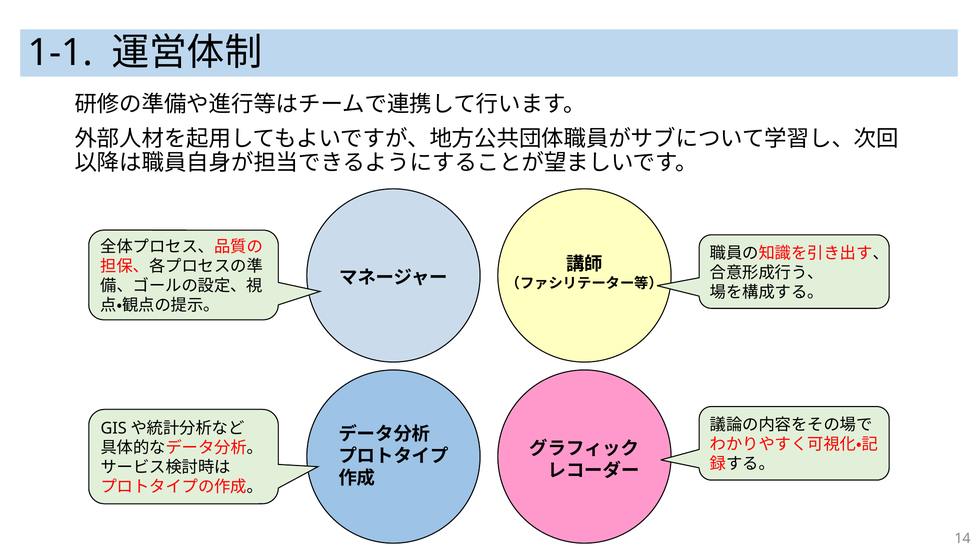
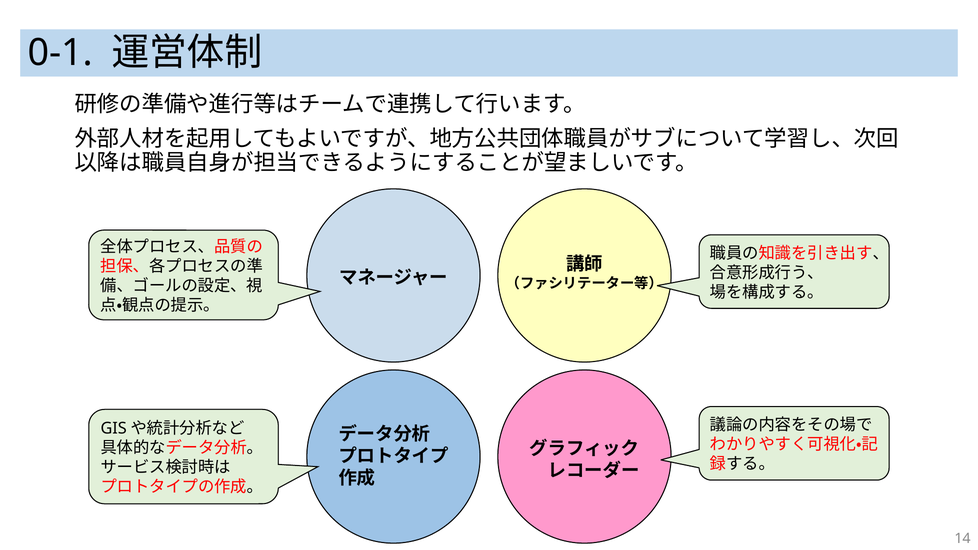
1-1: 1-1 -> 0-1
